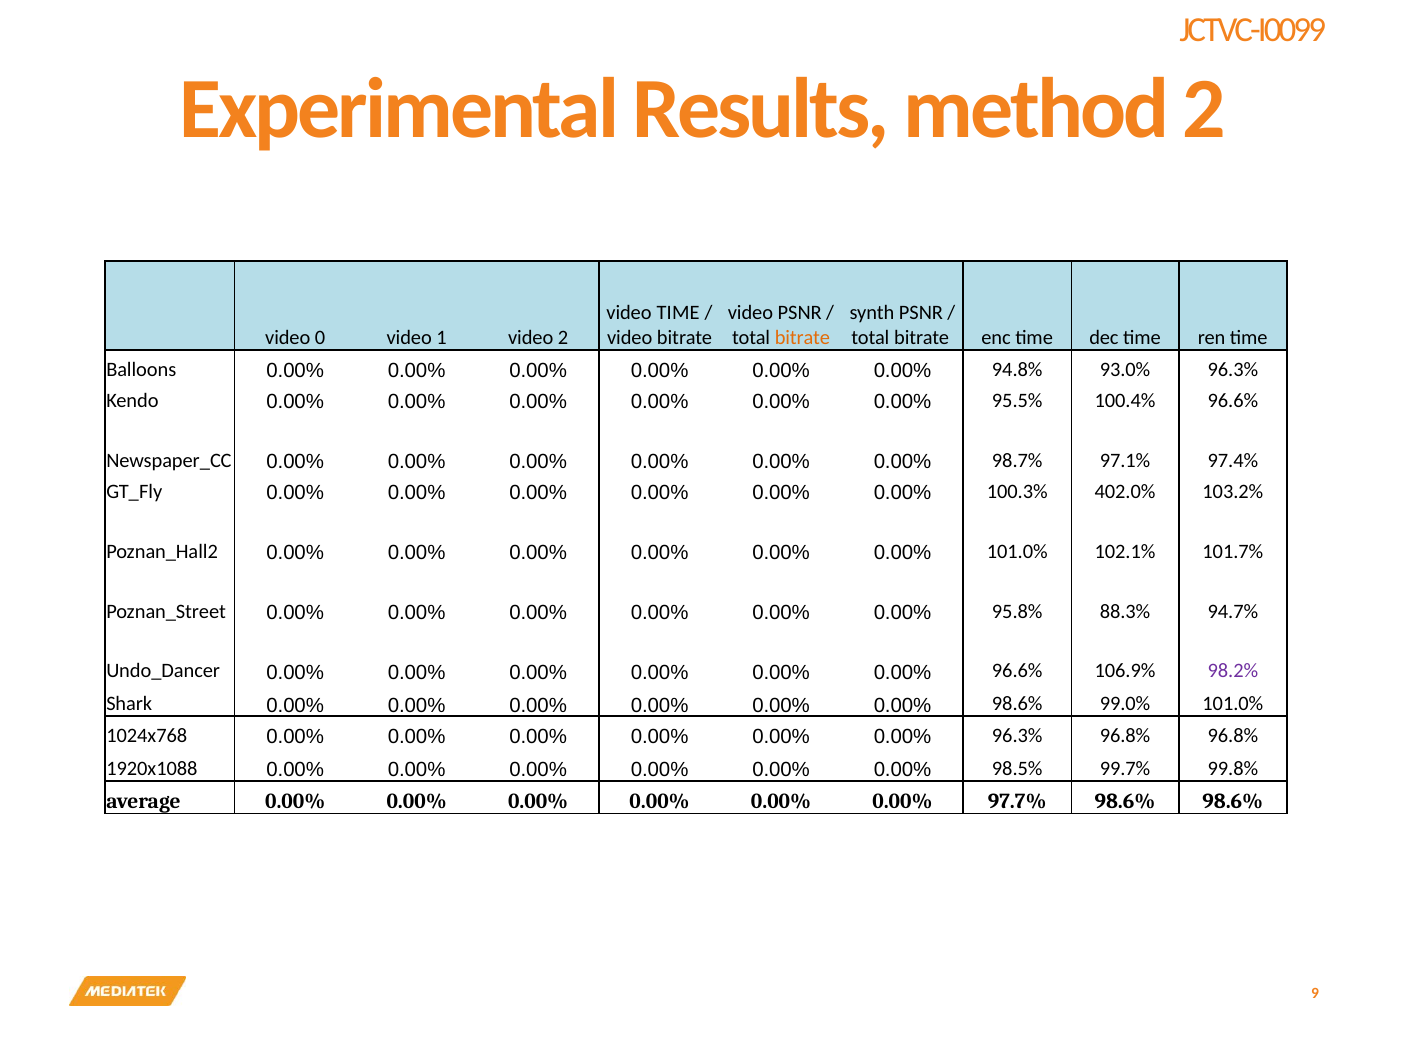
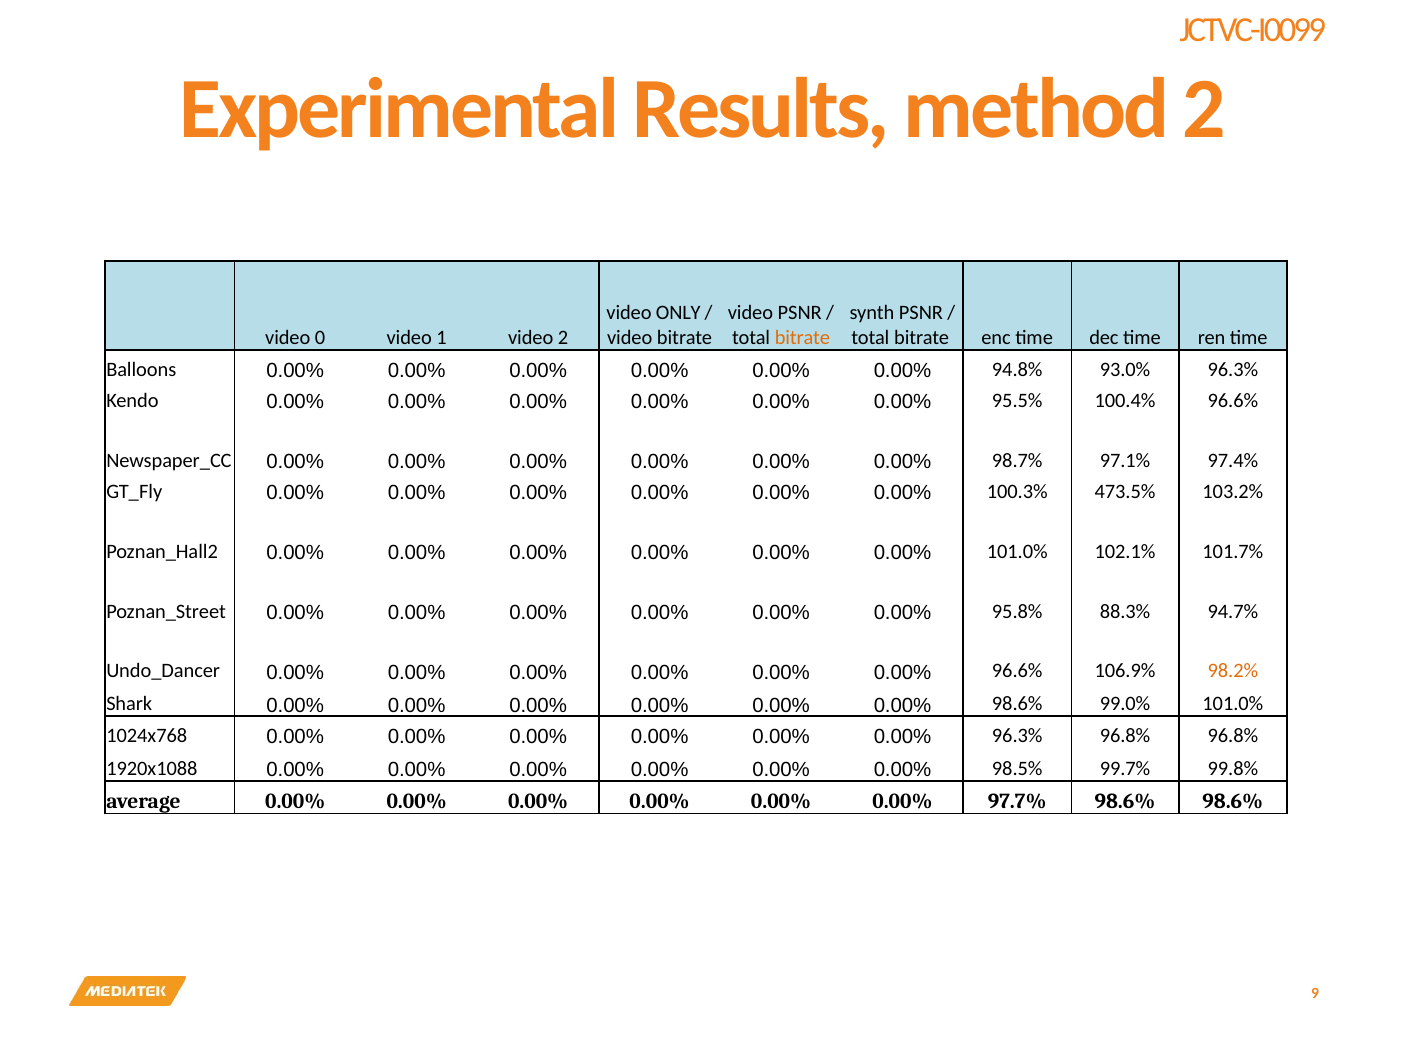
video TIME: TIME -> ONLY
402.0%: 402.0% -> 473.5%
98.2% colour: purple -> orange
